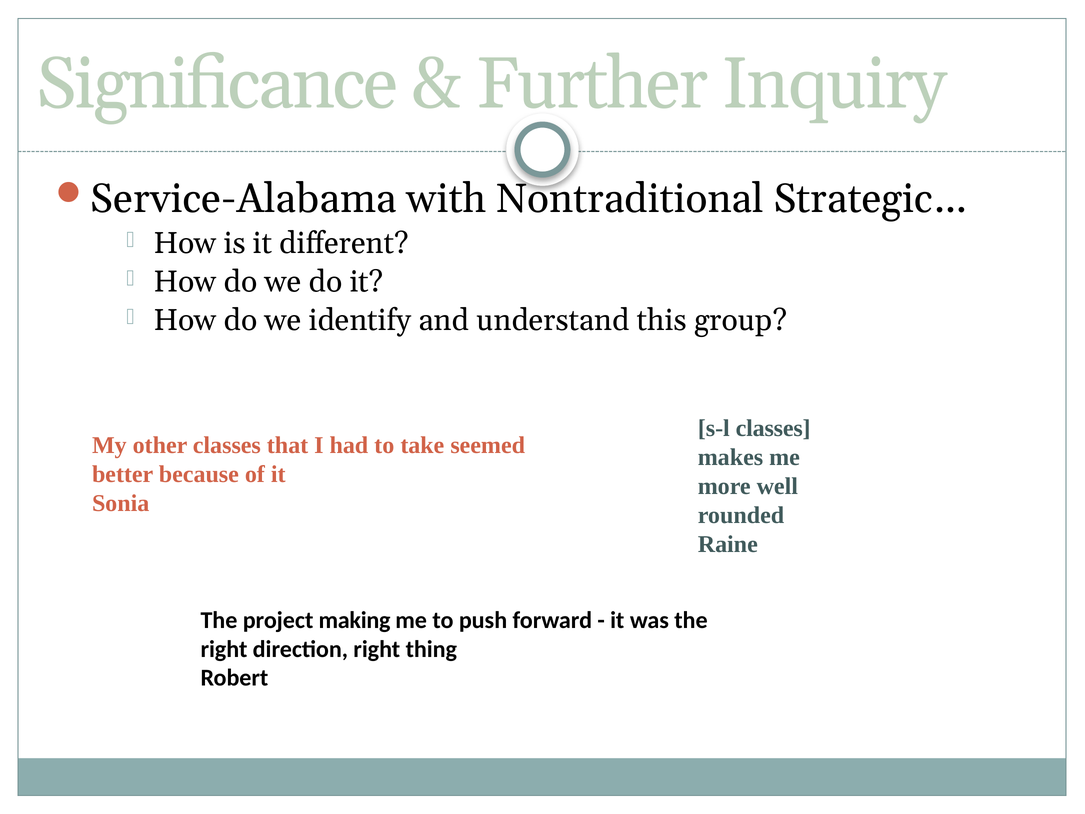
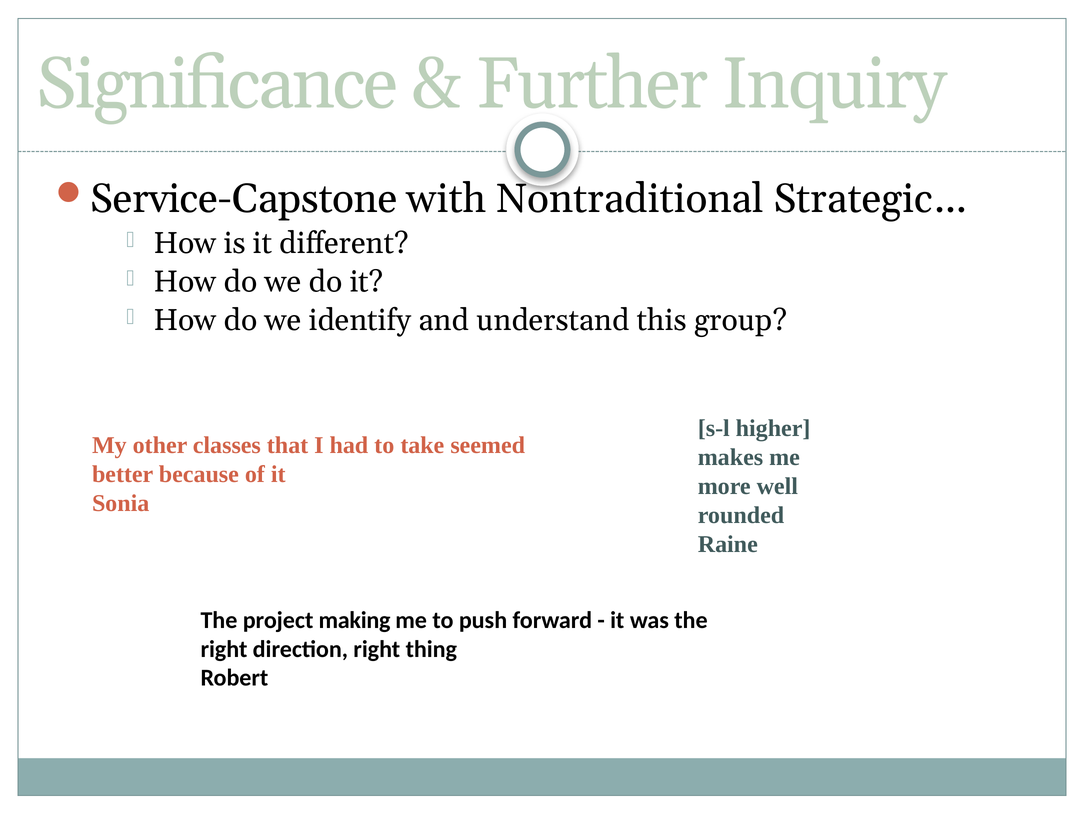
Service-Alabama: Service-Alabama -> Service-Capstone
s-l classes: classes -> higher
